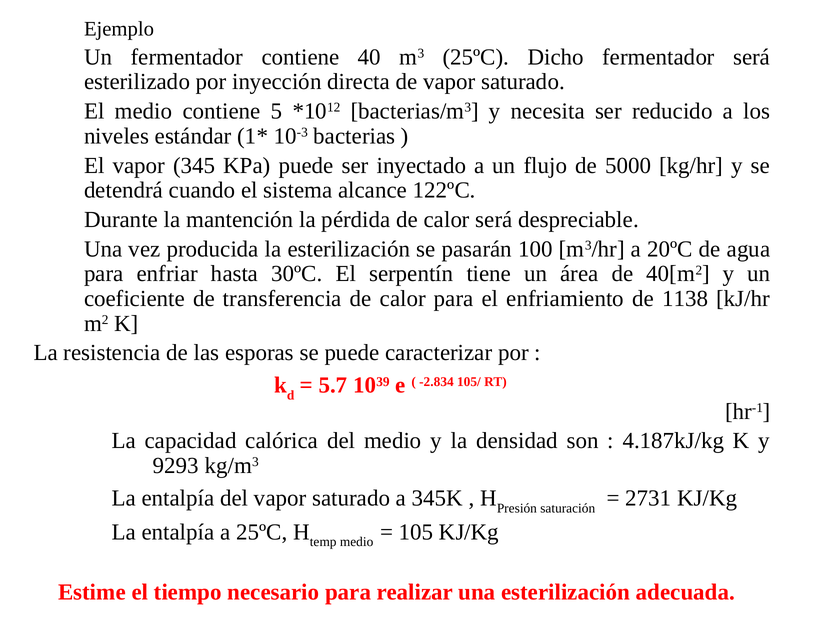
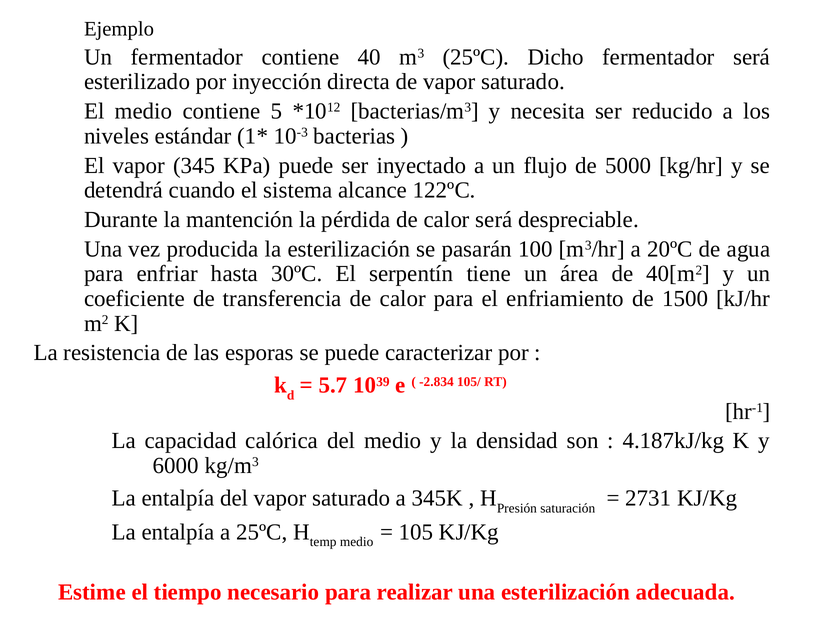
1138: 1138 -> 1500
9293: 9293 -> 6000
